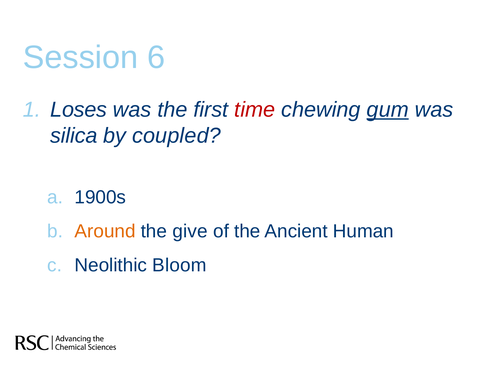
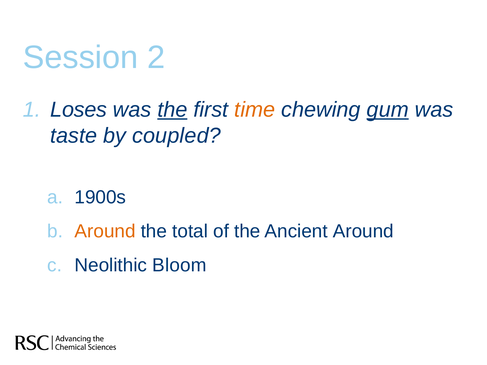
6: 6 -> 2
the at (172, 110) underline: none -> present
time colour: red -> orange
silica: silica -> taste
give: give -> total
Ancient Human: Human -> Around
